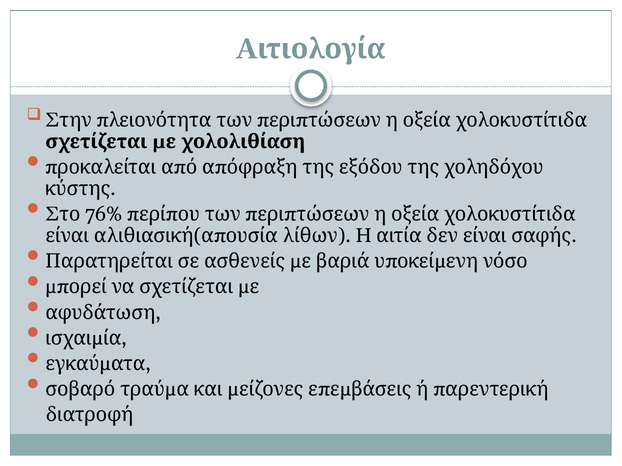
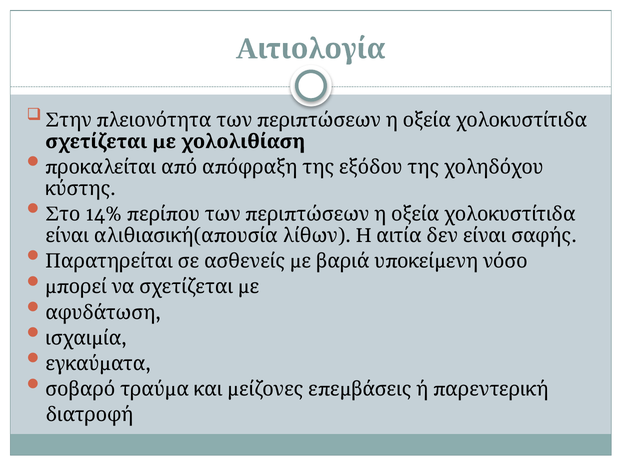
76%: 76% -> 14%
